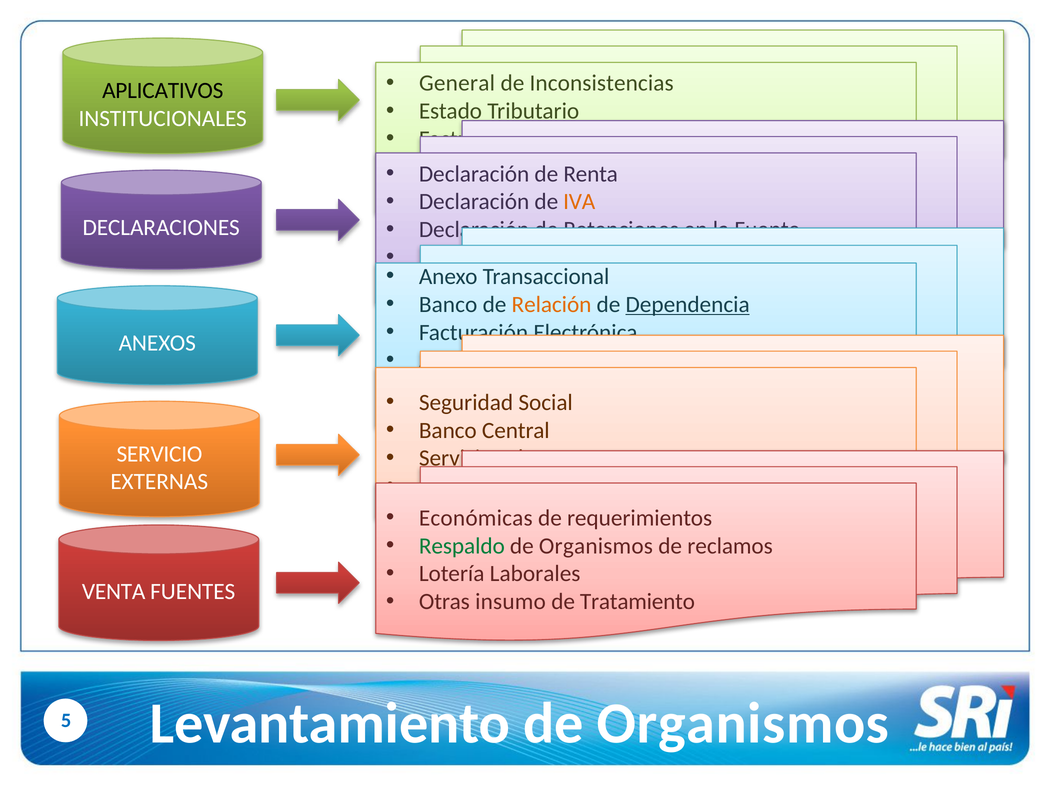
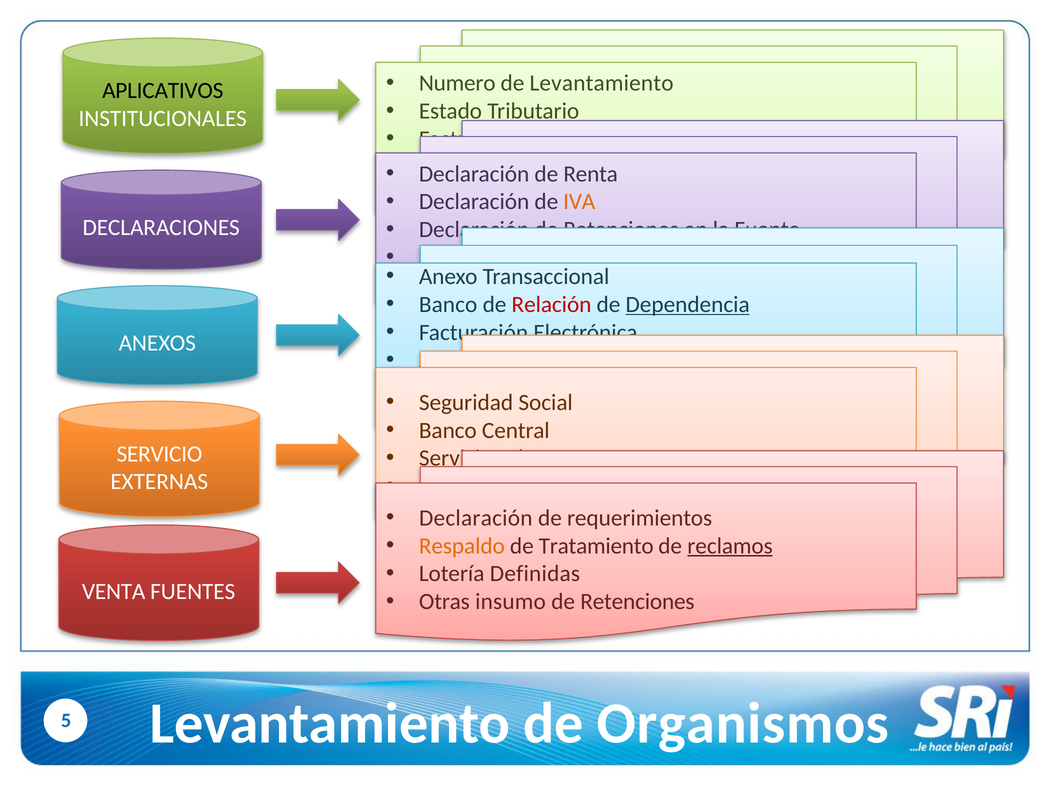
General: General -> Numero
de Inconsistencias: Inconsistencias -> Levantamiento
Relación colour: orange -> red
Económicas at (476, 518): Económicas -> Declaración
Respaldo colour: green -> orange
Organismos at (596, 546): Organismos -> Tratamiento
reclamos underline: none -> present
Laborales: Laborales -> Definidas
Tratamiento at (637, 602): Tratamiento -> Retenciones
